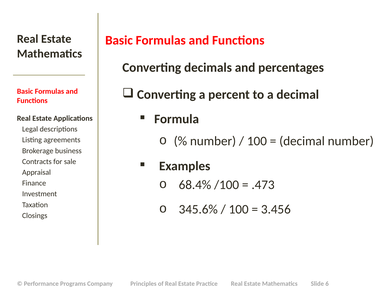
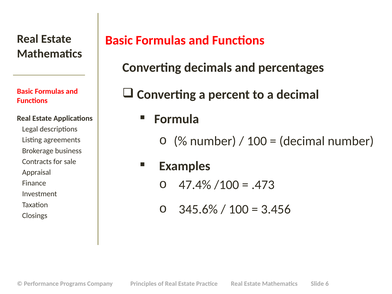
68.4%: 68.4% -> 47.4%
